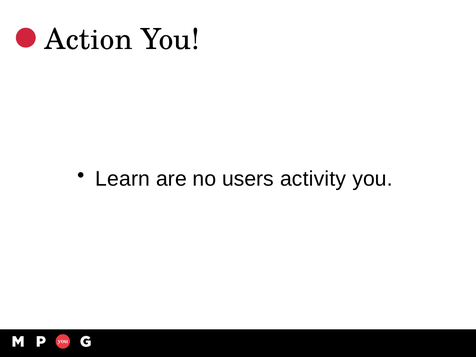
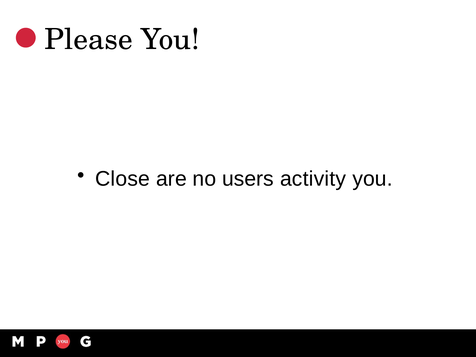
Action: Action -> Please
Learn: Learn -> Close
